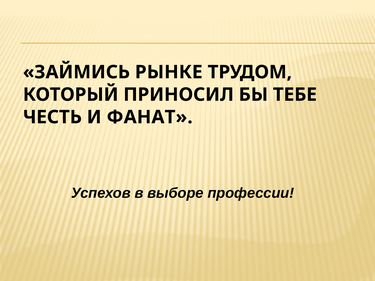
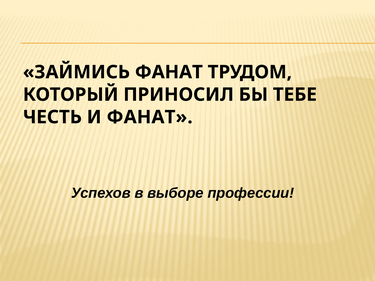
ЗАЙМИСЬ РЫНКЕ: РЫНКЕ -> ФАНАТ
